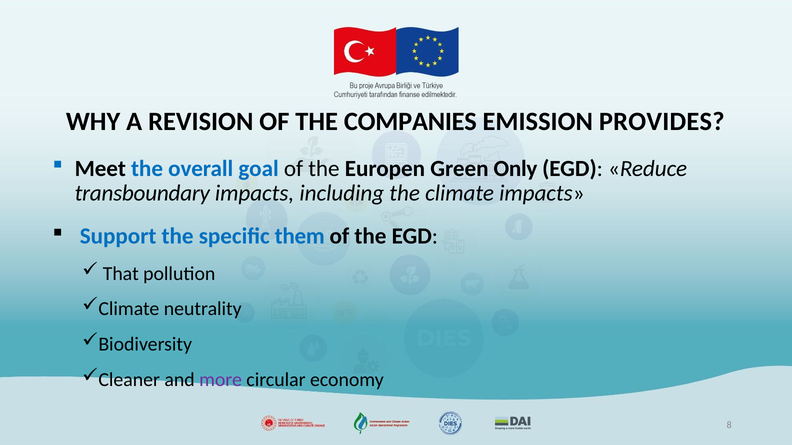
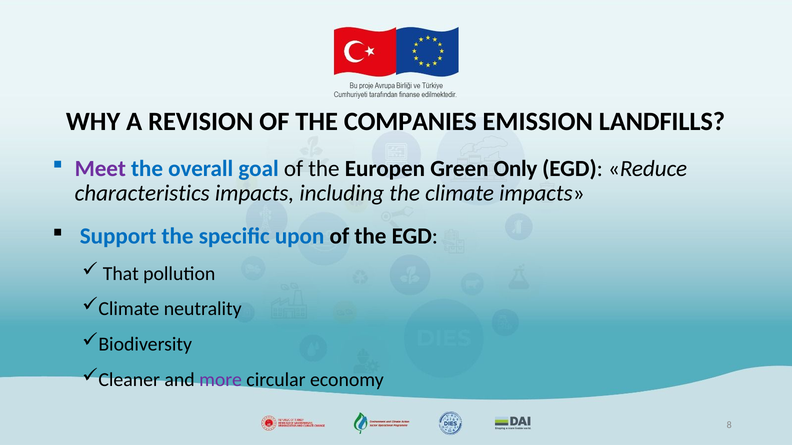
PROVIDES: PROVIDES -> LANDFILLS
Meet colour: black -> purple
transboundary: transboundary -> characteristics
them: them -> upon
